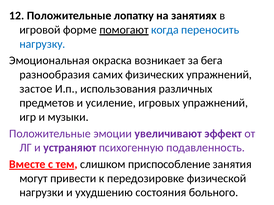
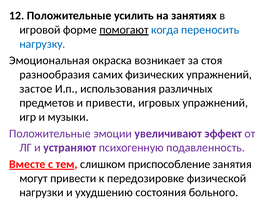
лопатку: лопатку -> усилить
бега: бега -> стоя
и усиление: усиление -> привести
